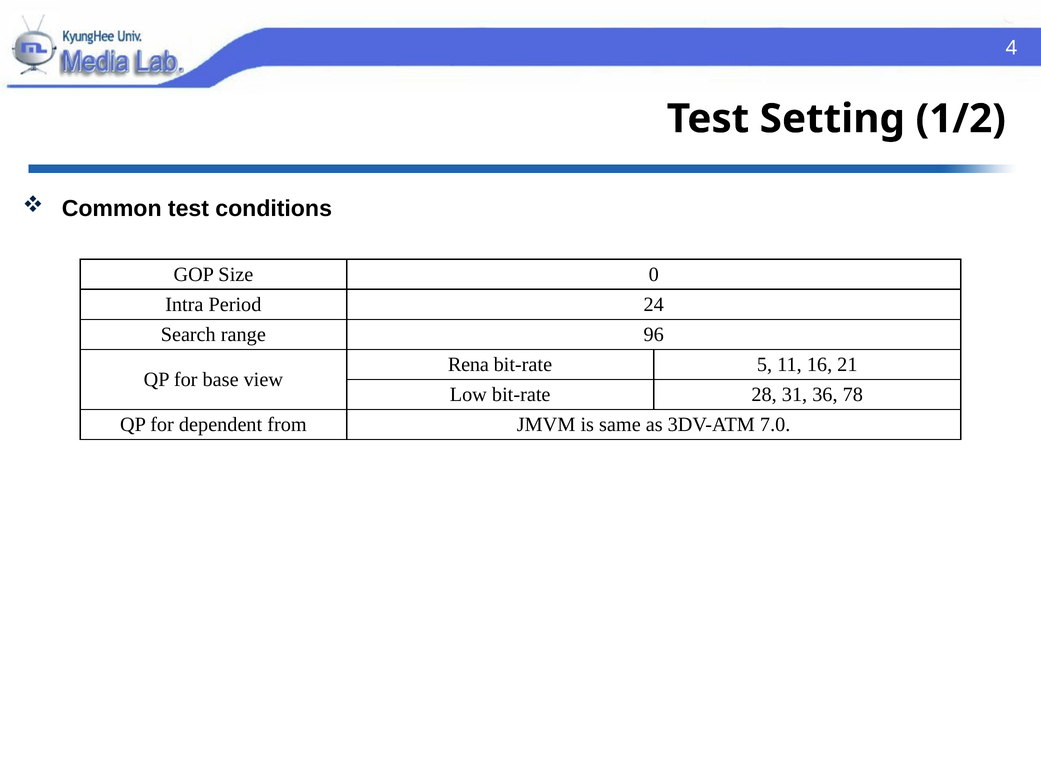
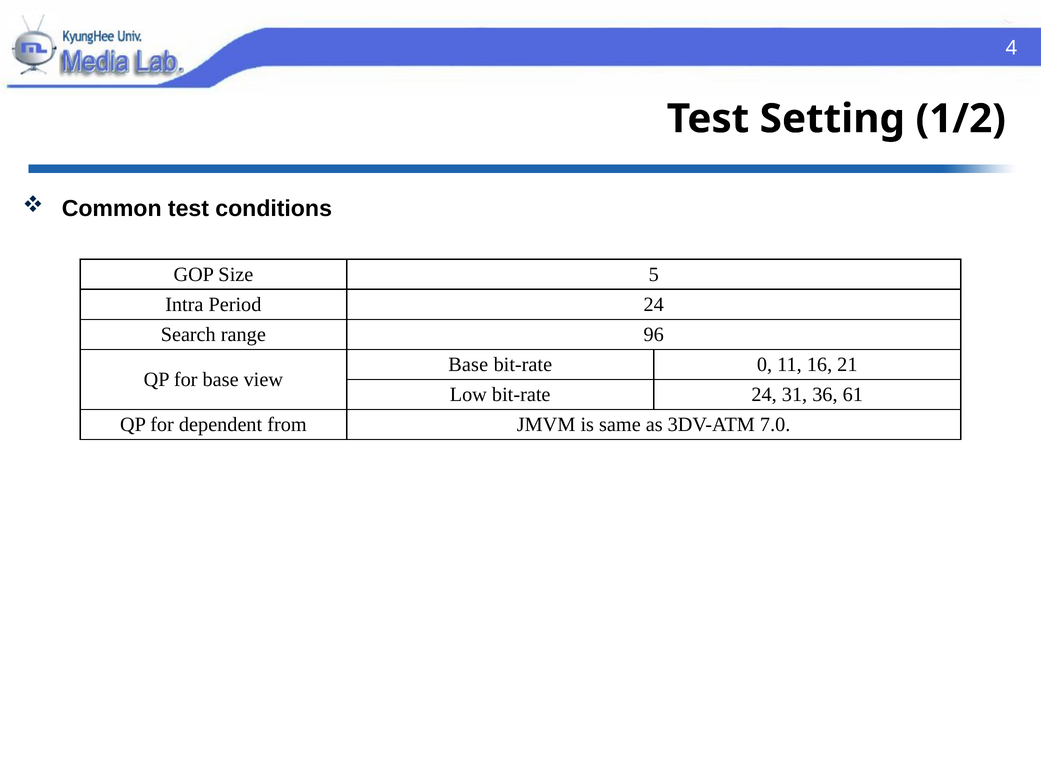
0: 0 -> 5
Rena at (468, 365): Rena -> Base
5: 5 -> 0
bit-rate 28: 28 -> 24
78: 78 -> 61
